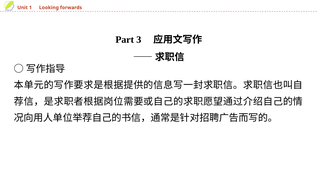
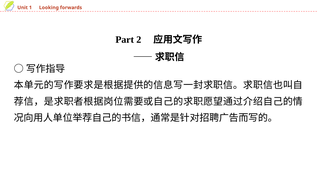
3: 3 -> 2
